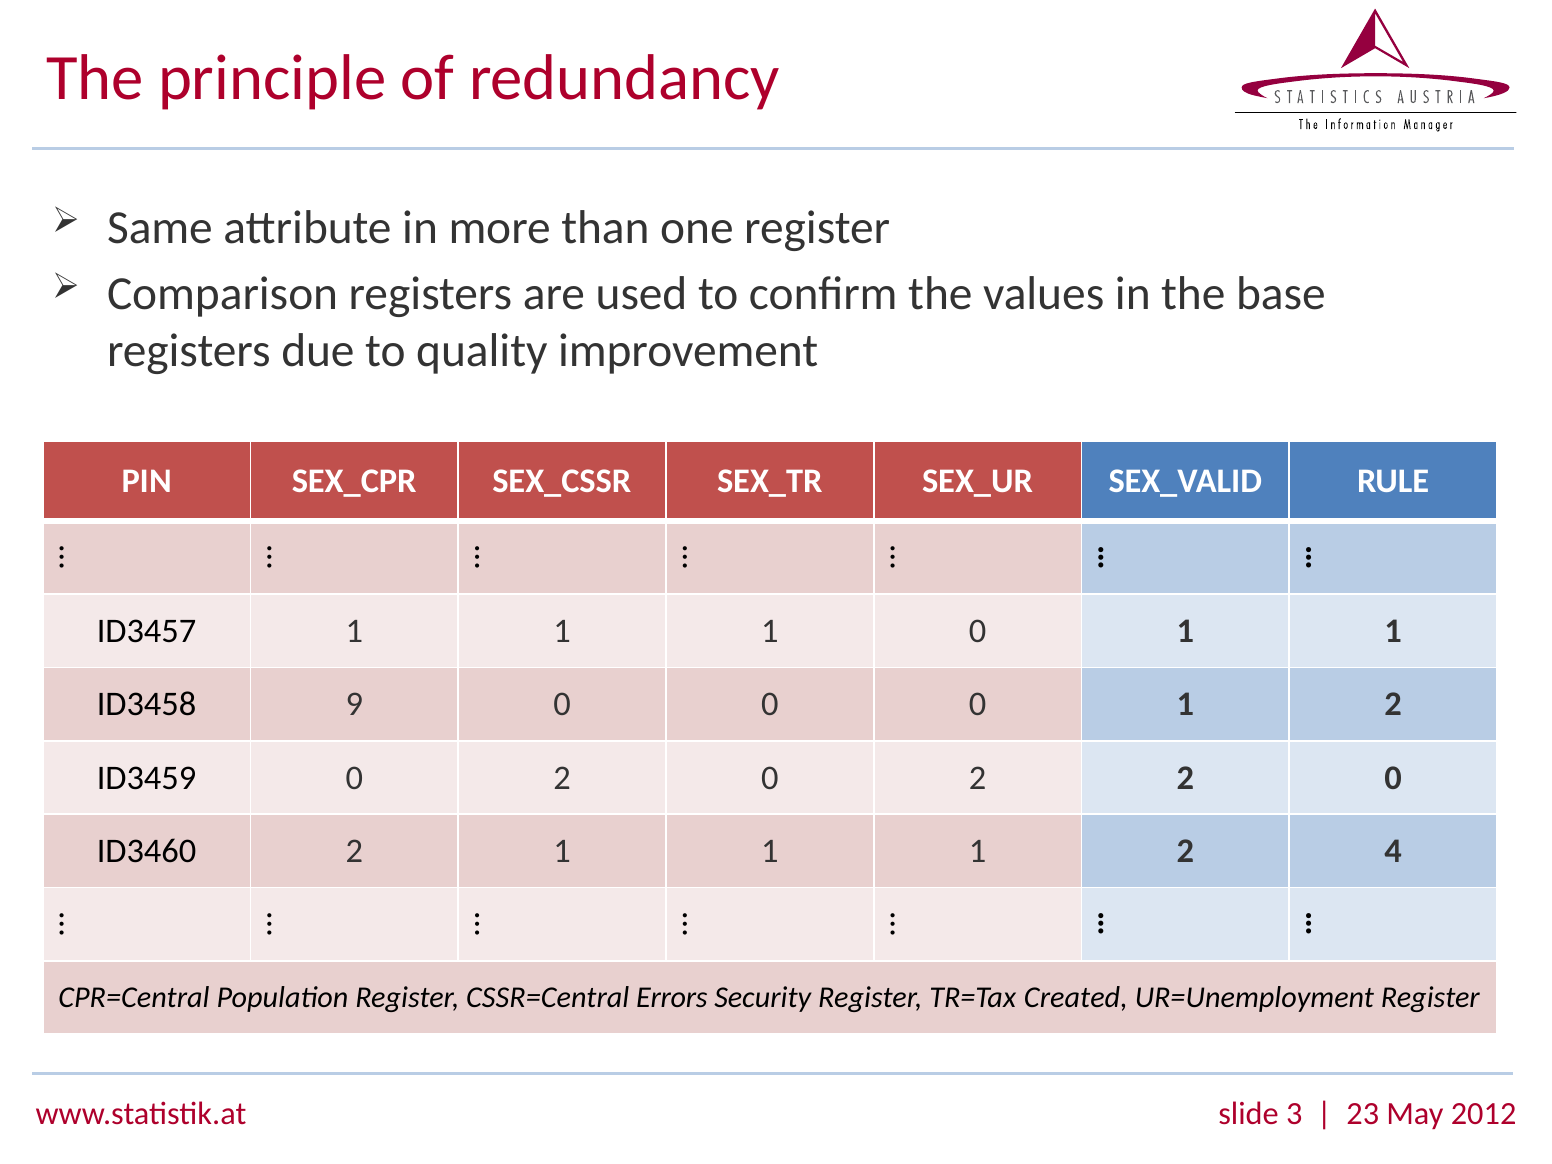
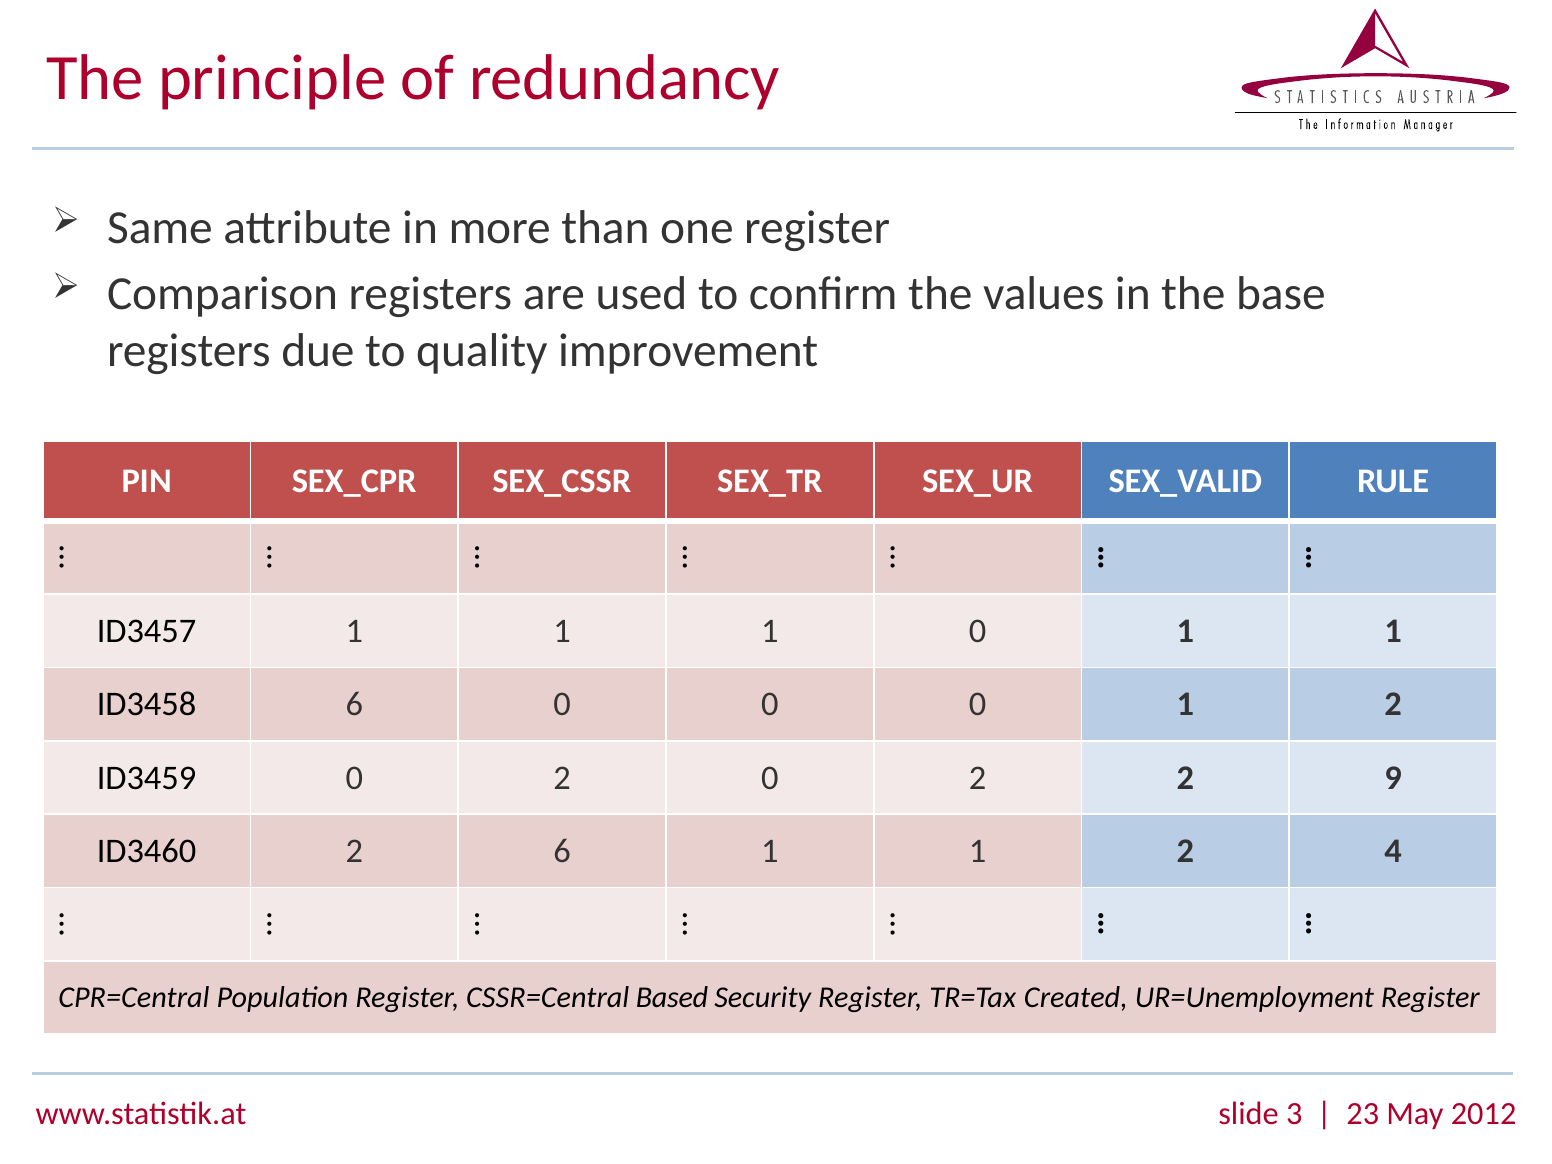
ID3458 9: 9 -> 6
2 2 0: 0 -> 9
2 1: 1 -> 6
Errors: Errors -> Based
